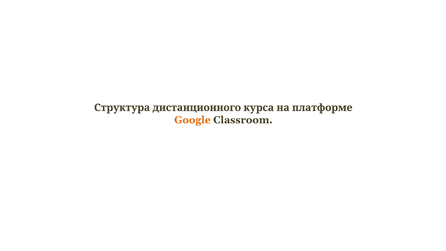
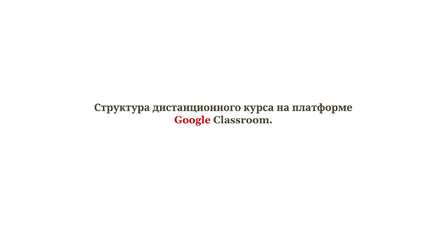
Google colour: orange -> red
